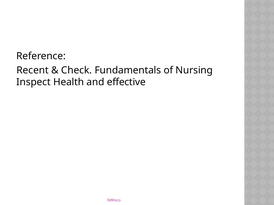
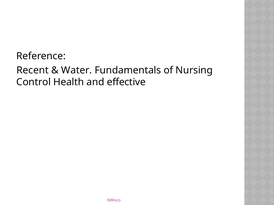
Check: Check -> Water
Inspect: Inspect -> Control
